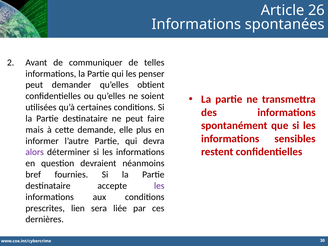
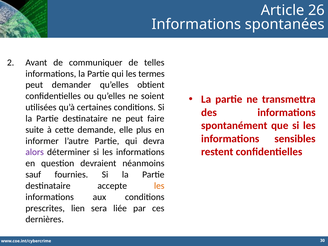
penser: penser -> termes
mais: mais -> suite
bref: bref -> sauf
les at (159, 186) colour: purple -> orange
